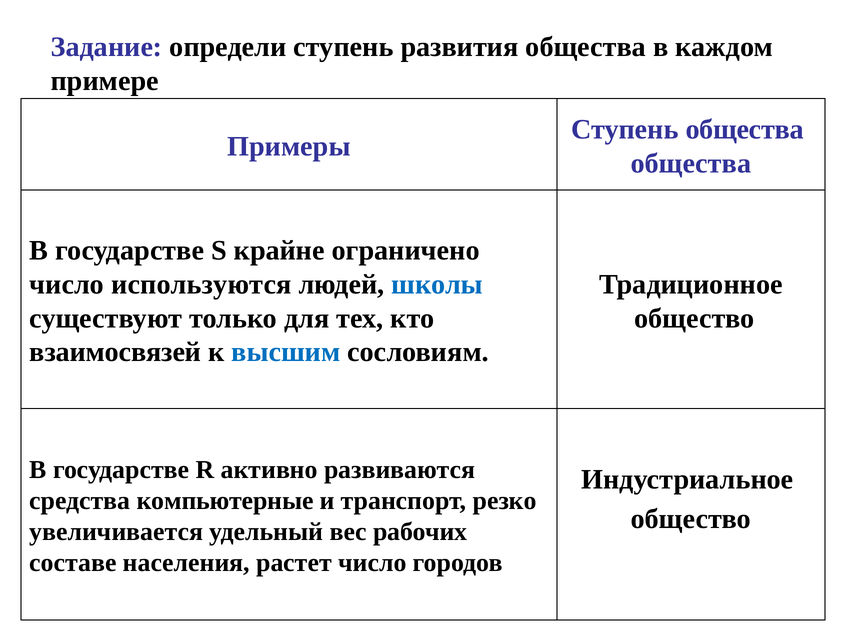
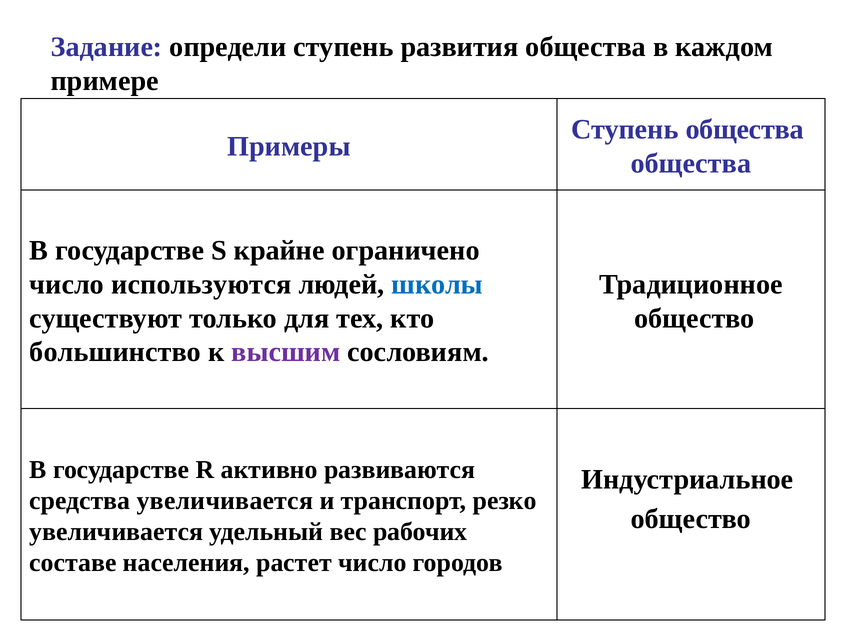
взаимосвязей: взаимосвязей -> большинство
высшим colour: blue -> purple
средства компьютерные: компьютерные -> увеличивается
